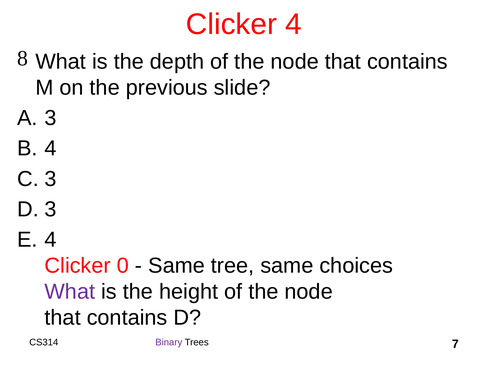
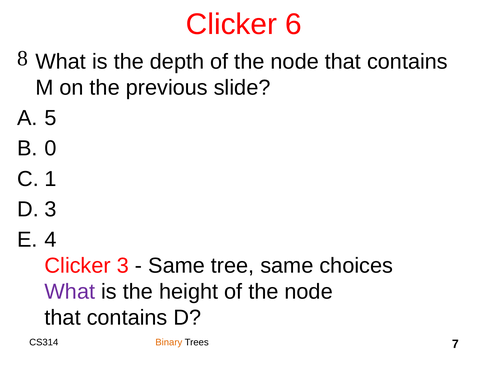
Clicker 4: 4 -> 6
3 at (51, 118): 3 -> 5
4 at (51, 148): 4 -> 0
3 at (51, 179): 3 -> 1
Clicker 0: 0 -> 3
Binary colour: purple -> orange
